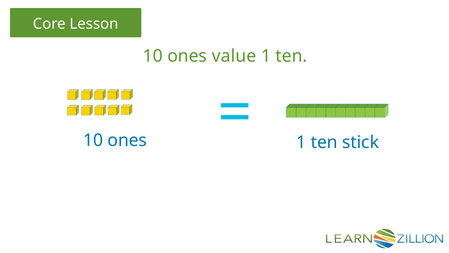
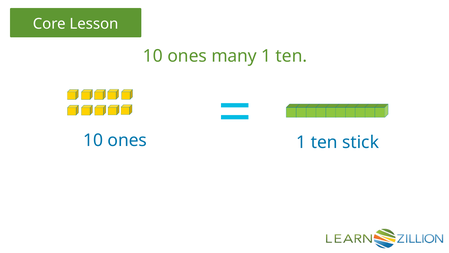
value: value -> many
